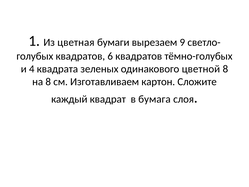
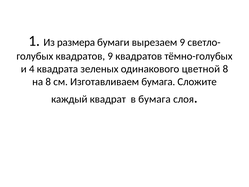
цветная: цветная -> размера
квадратов 6: 6 -> 9
Изготавливаем картон: картон -> бумага
